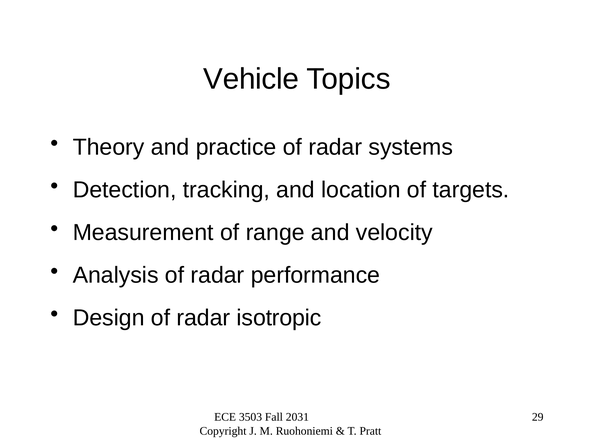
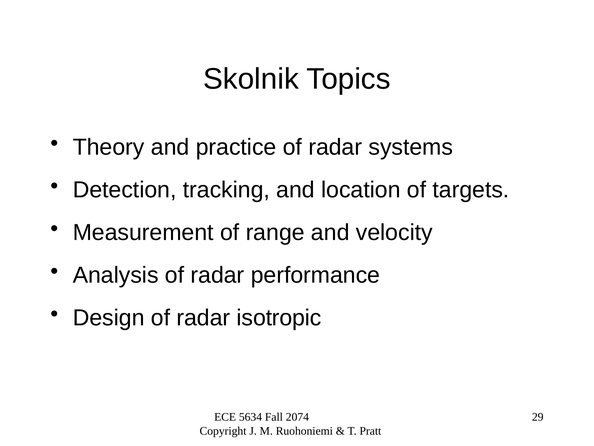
Vehicle: Vehicle -> Skolnik
3503: 3503 -> 5634
2031: 2031 -> 2074
